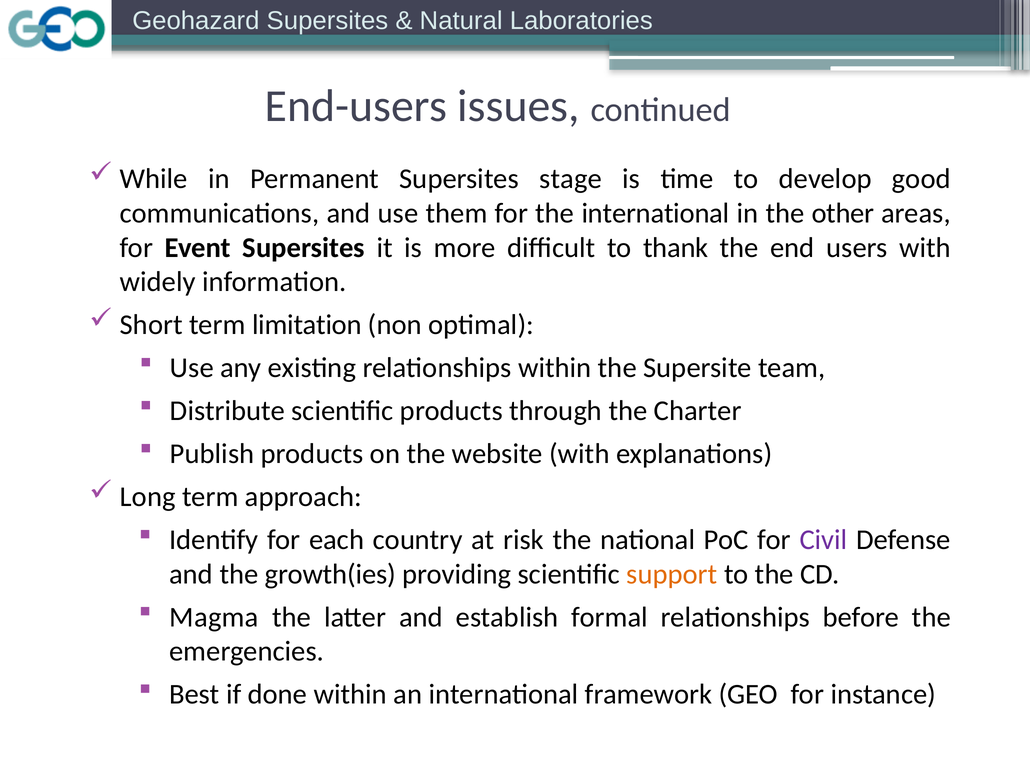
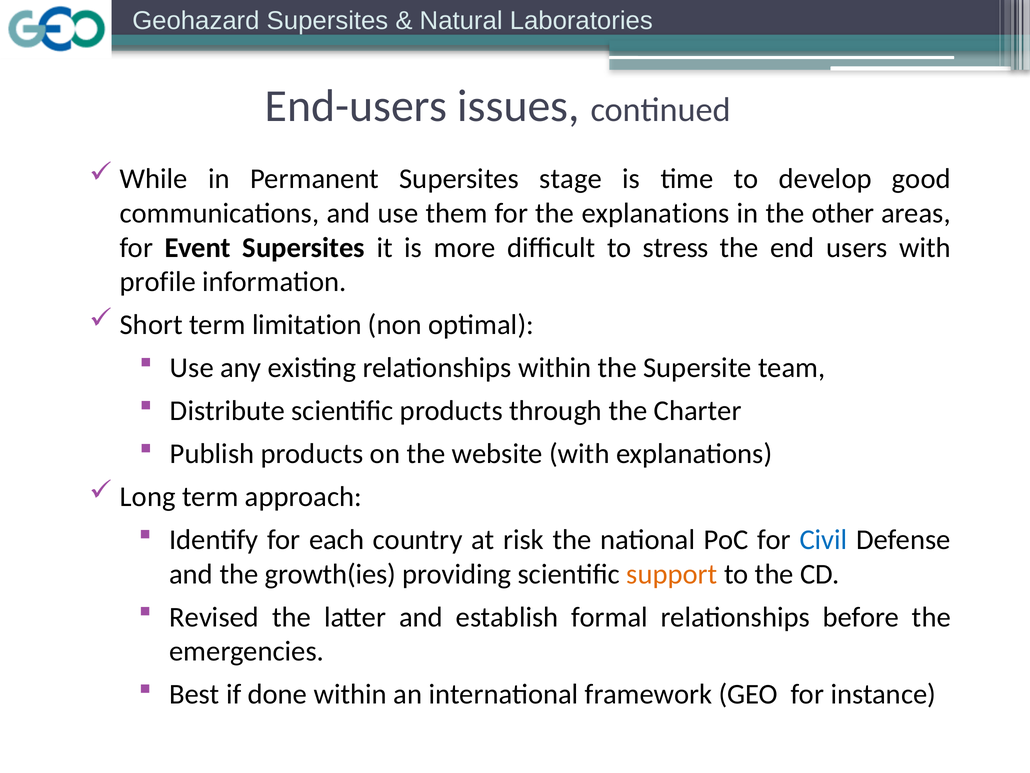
the international: international -> explanations
thank: thank -> stress
widely: widely -> profile
Civil colour: purple -> blue
Magma: Magma -> Revised
